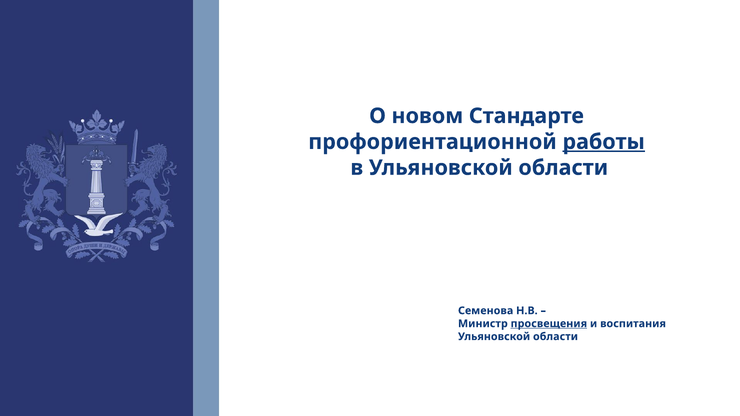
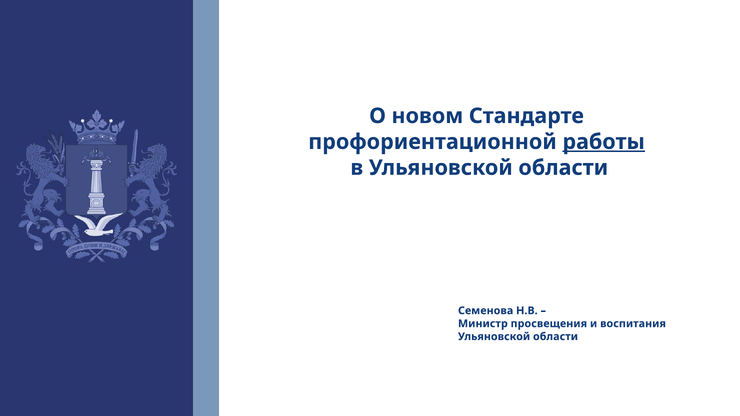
просвещения underline: present -> none
